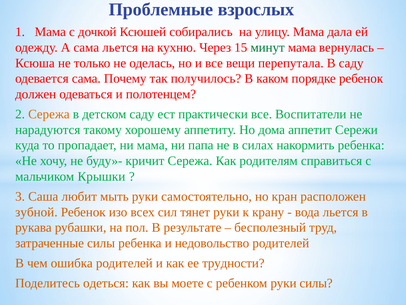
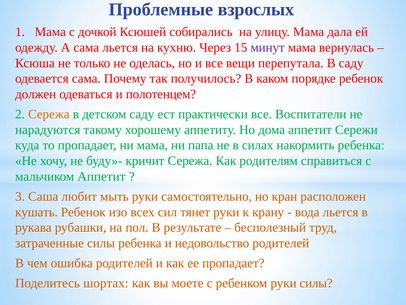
минут colour: green -> purple
мальчиком Крышки: Крышки -> Аппетит
зубной: зубной -> кушать
ее трудности: трудности -> пропадает
одеться: одеться -> шортах
